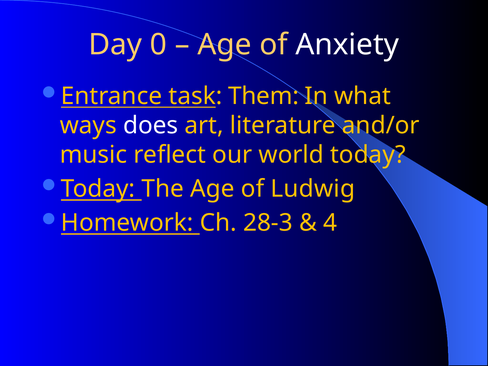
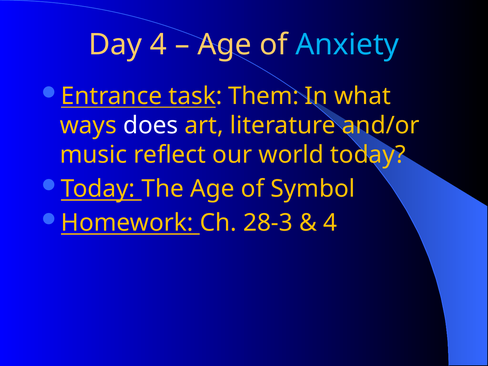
Day 0: 0 -> 4
Anxiety colour: white -> light blue
Ludwig: Ludwig -> Symbol
